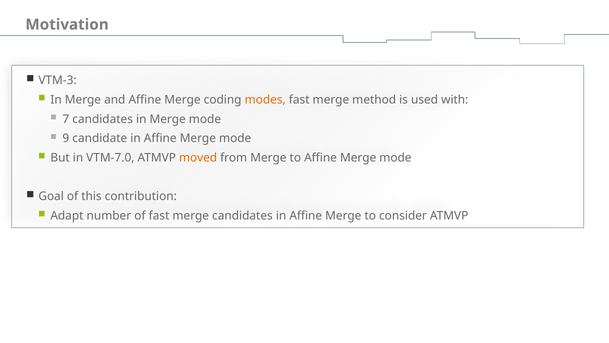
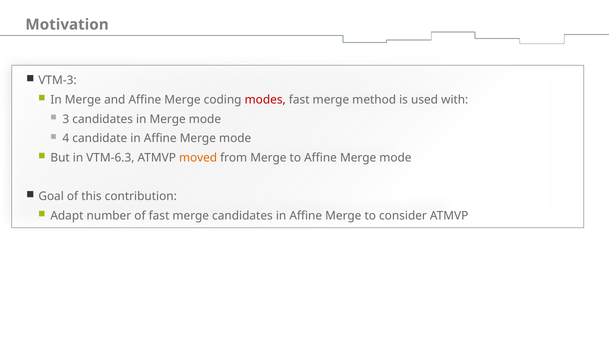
modes colour: orange -> red
7: 7 -> 3
9: 9 -> 4
VTM-7.0: VTM-7.0 -> VTM-6.3
